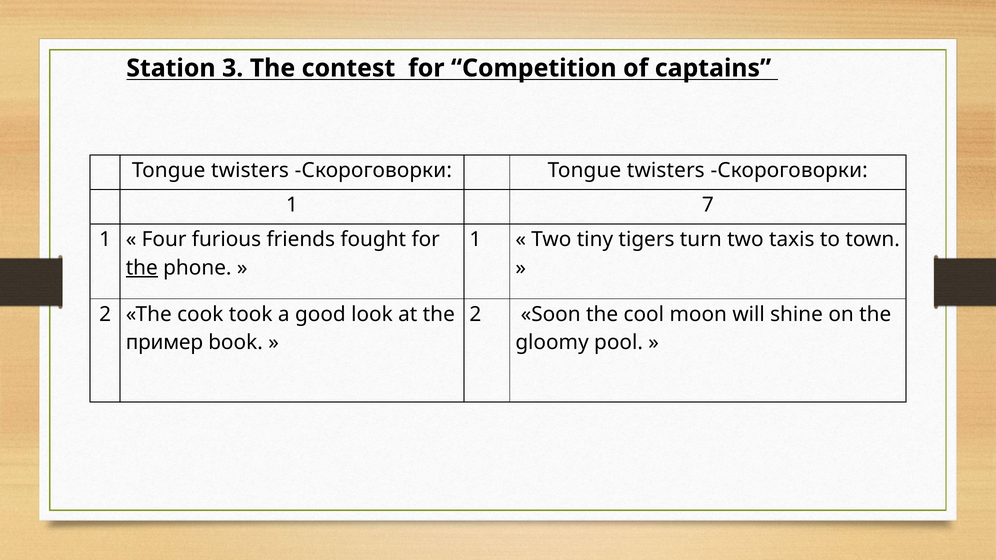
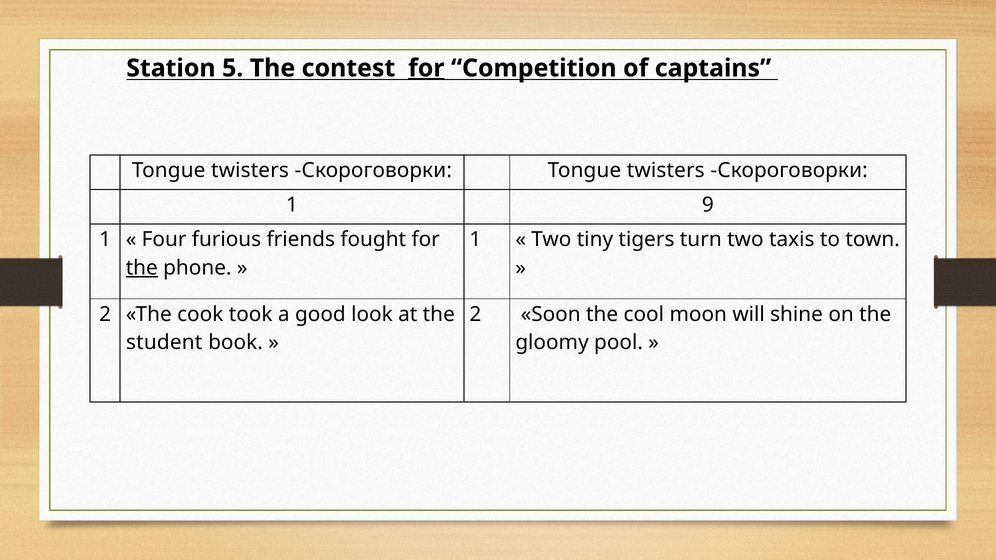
3: 3 -> 5
for at (426, 68) underline: none -> present
7: 7 -> 9
пример: пример -> student
